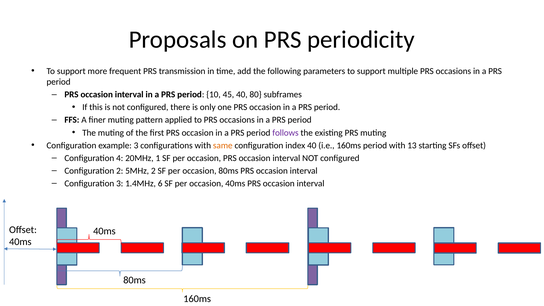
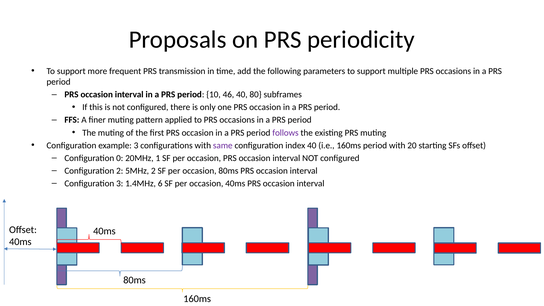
45: 45 -> 46
same colour: orange -> purple
13: 13 -> 20
4: 4 -> 0
